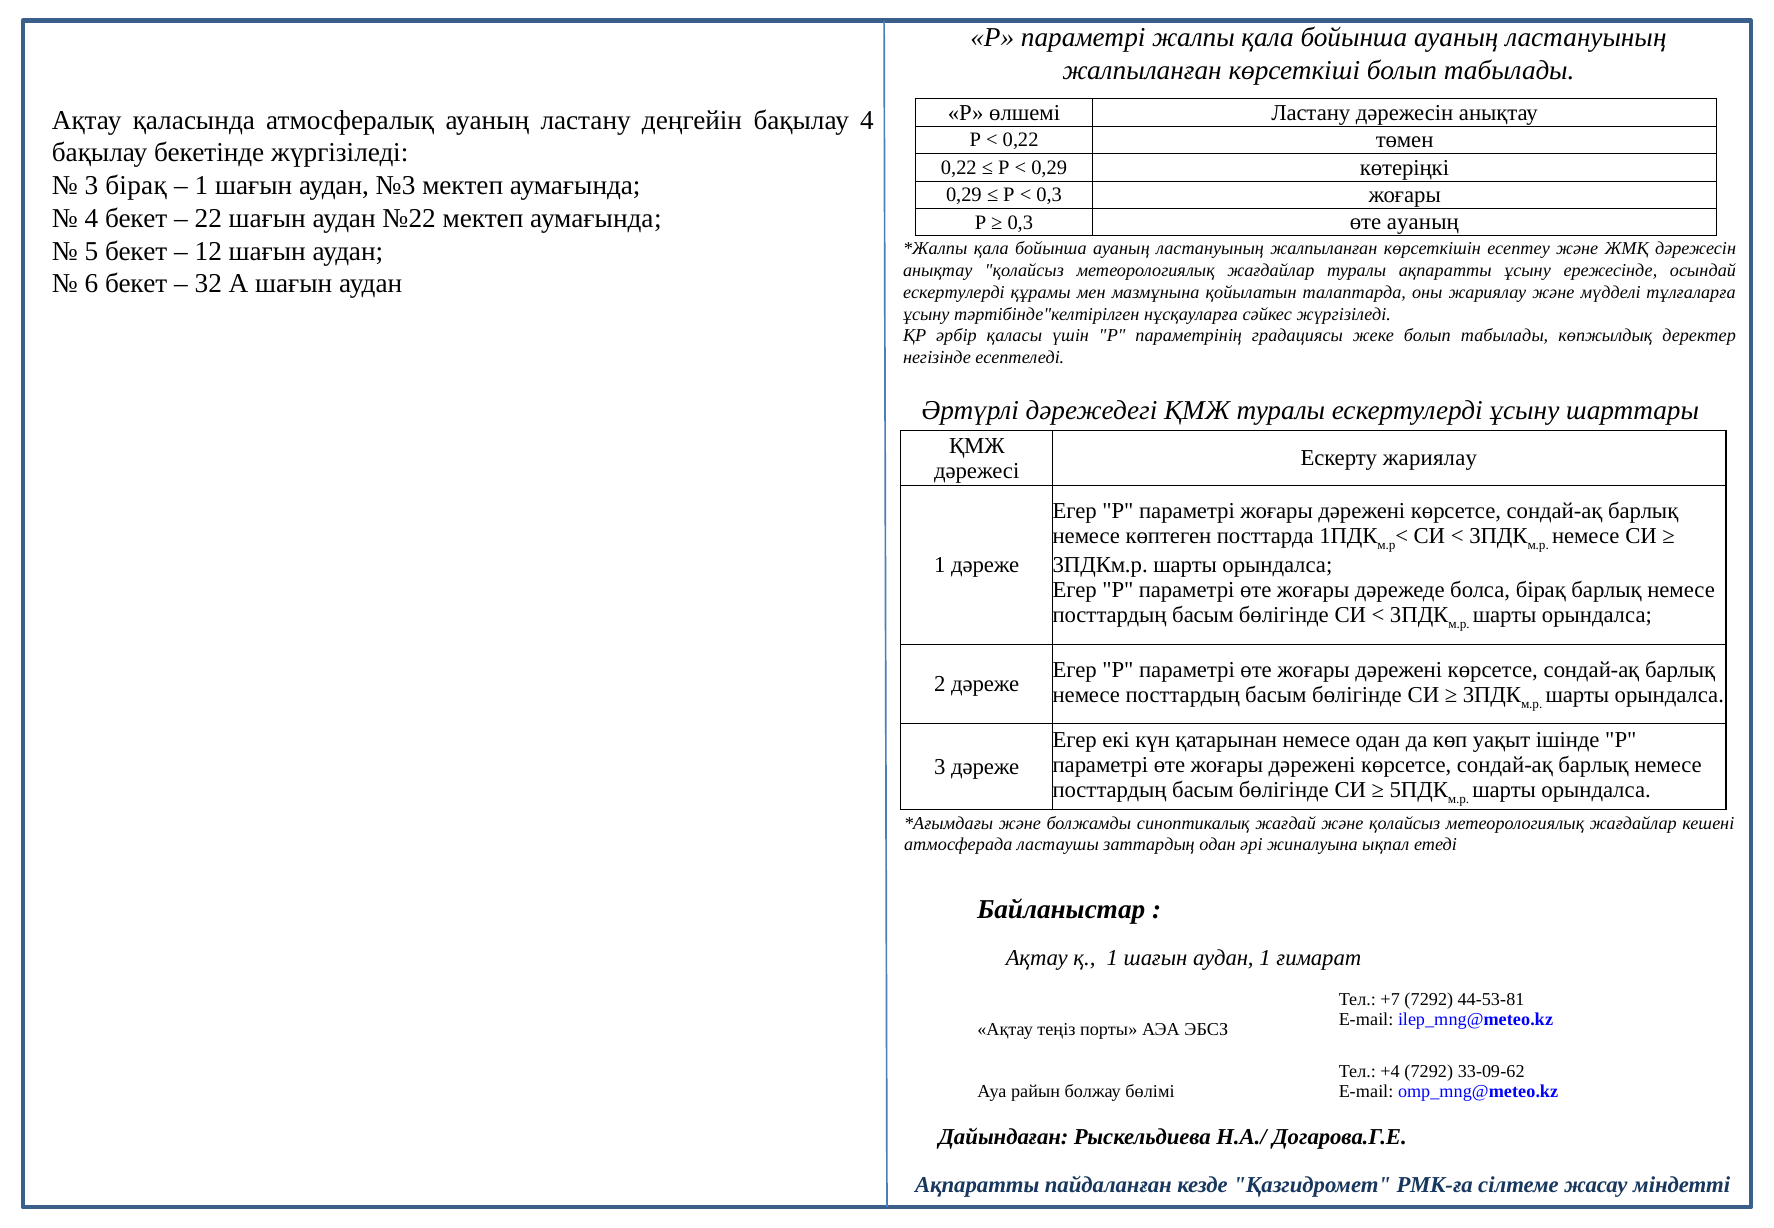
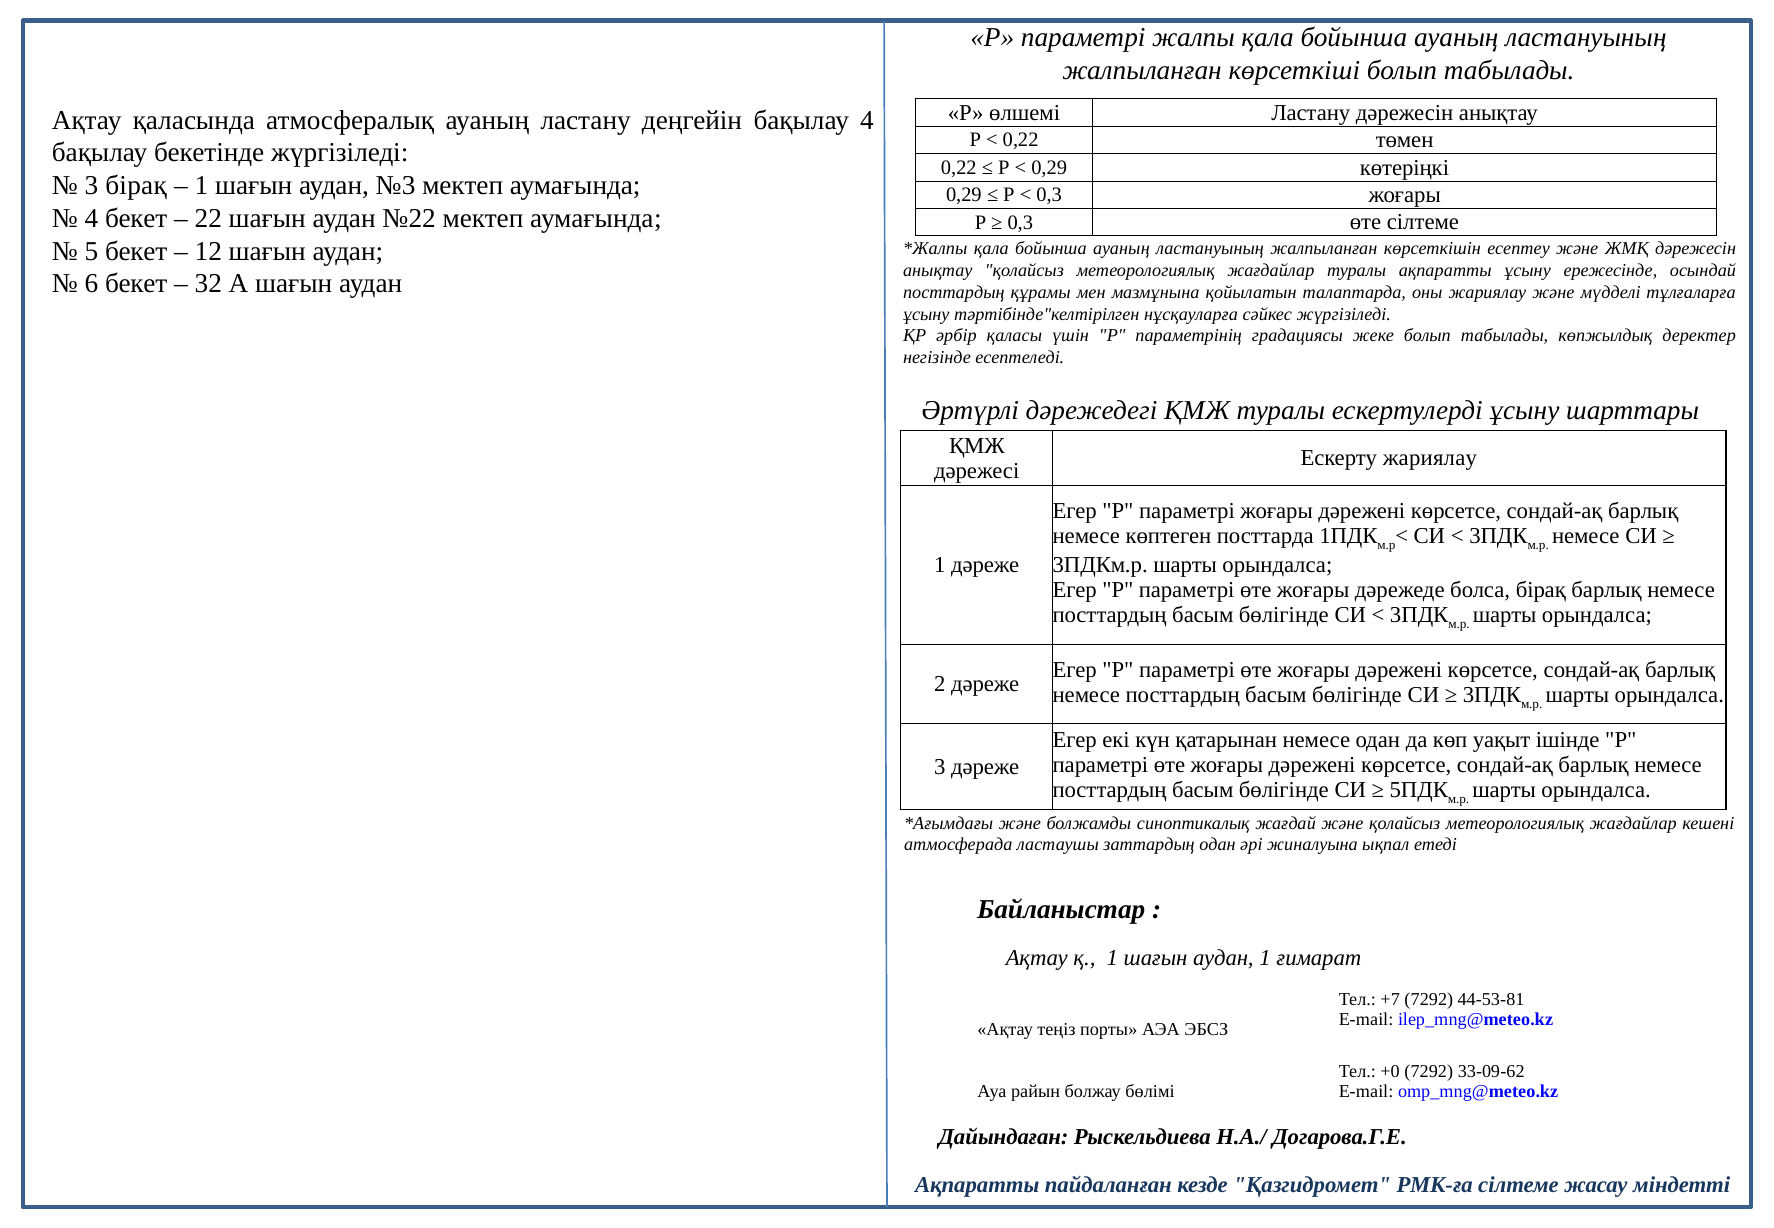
өте ауаның: ауаның -> сілтеме
ескертулерді at (954, 292): ескертулерді -> посттардың
+4: +4 -> +0
